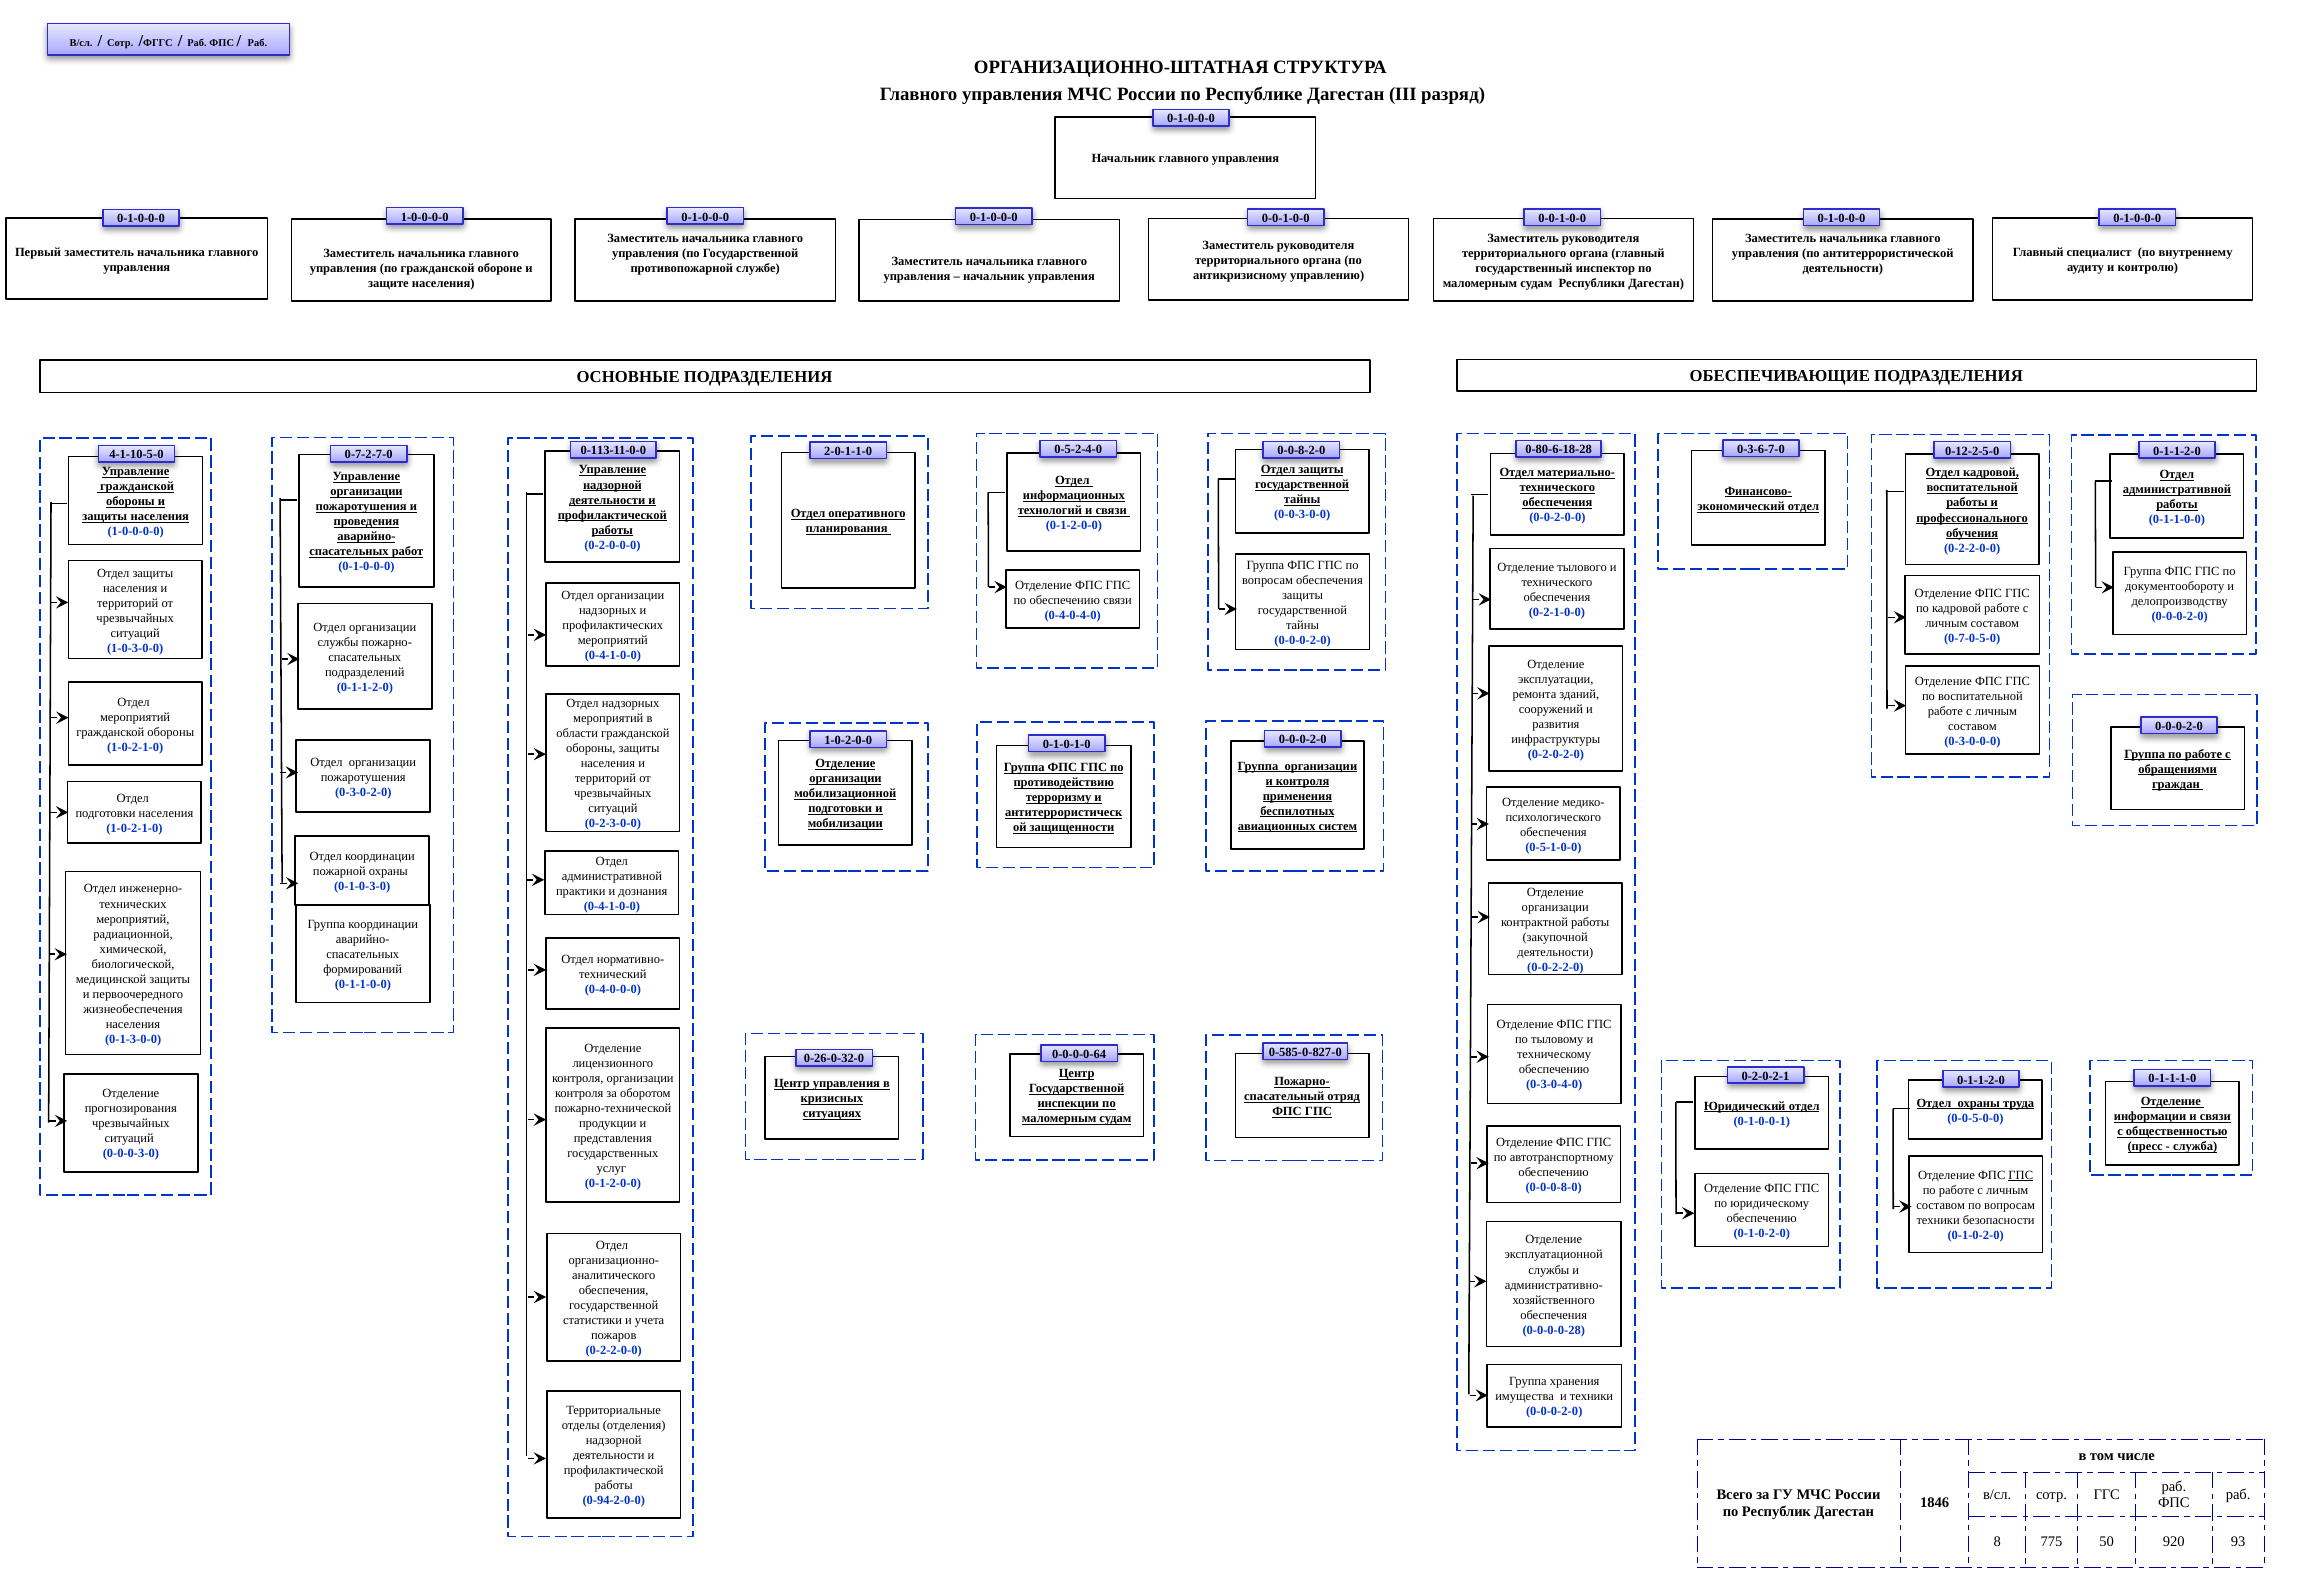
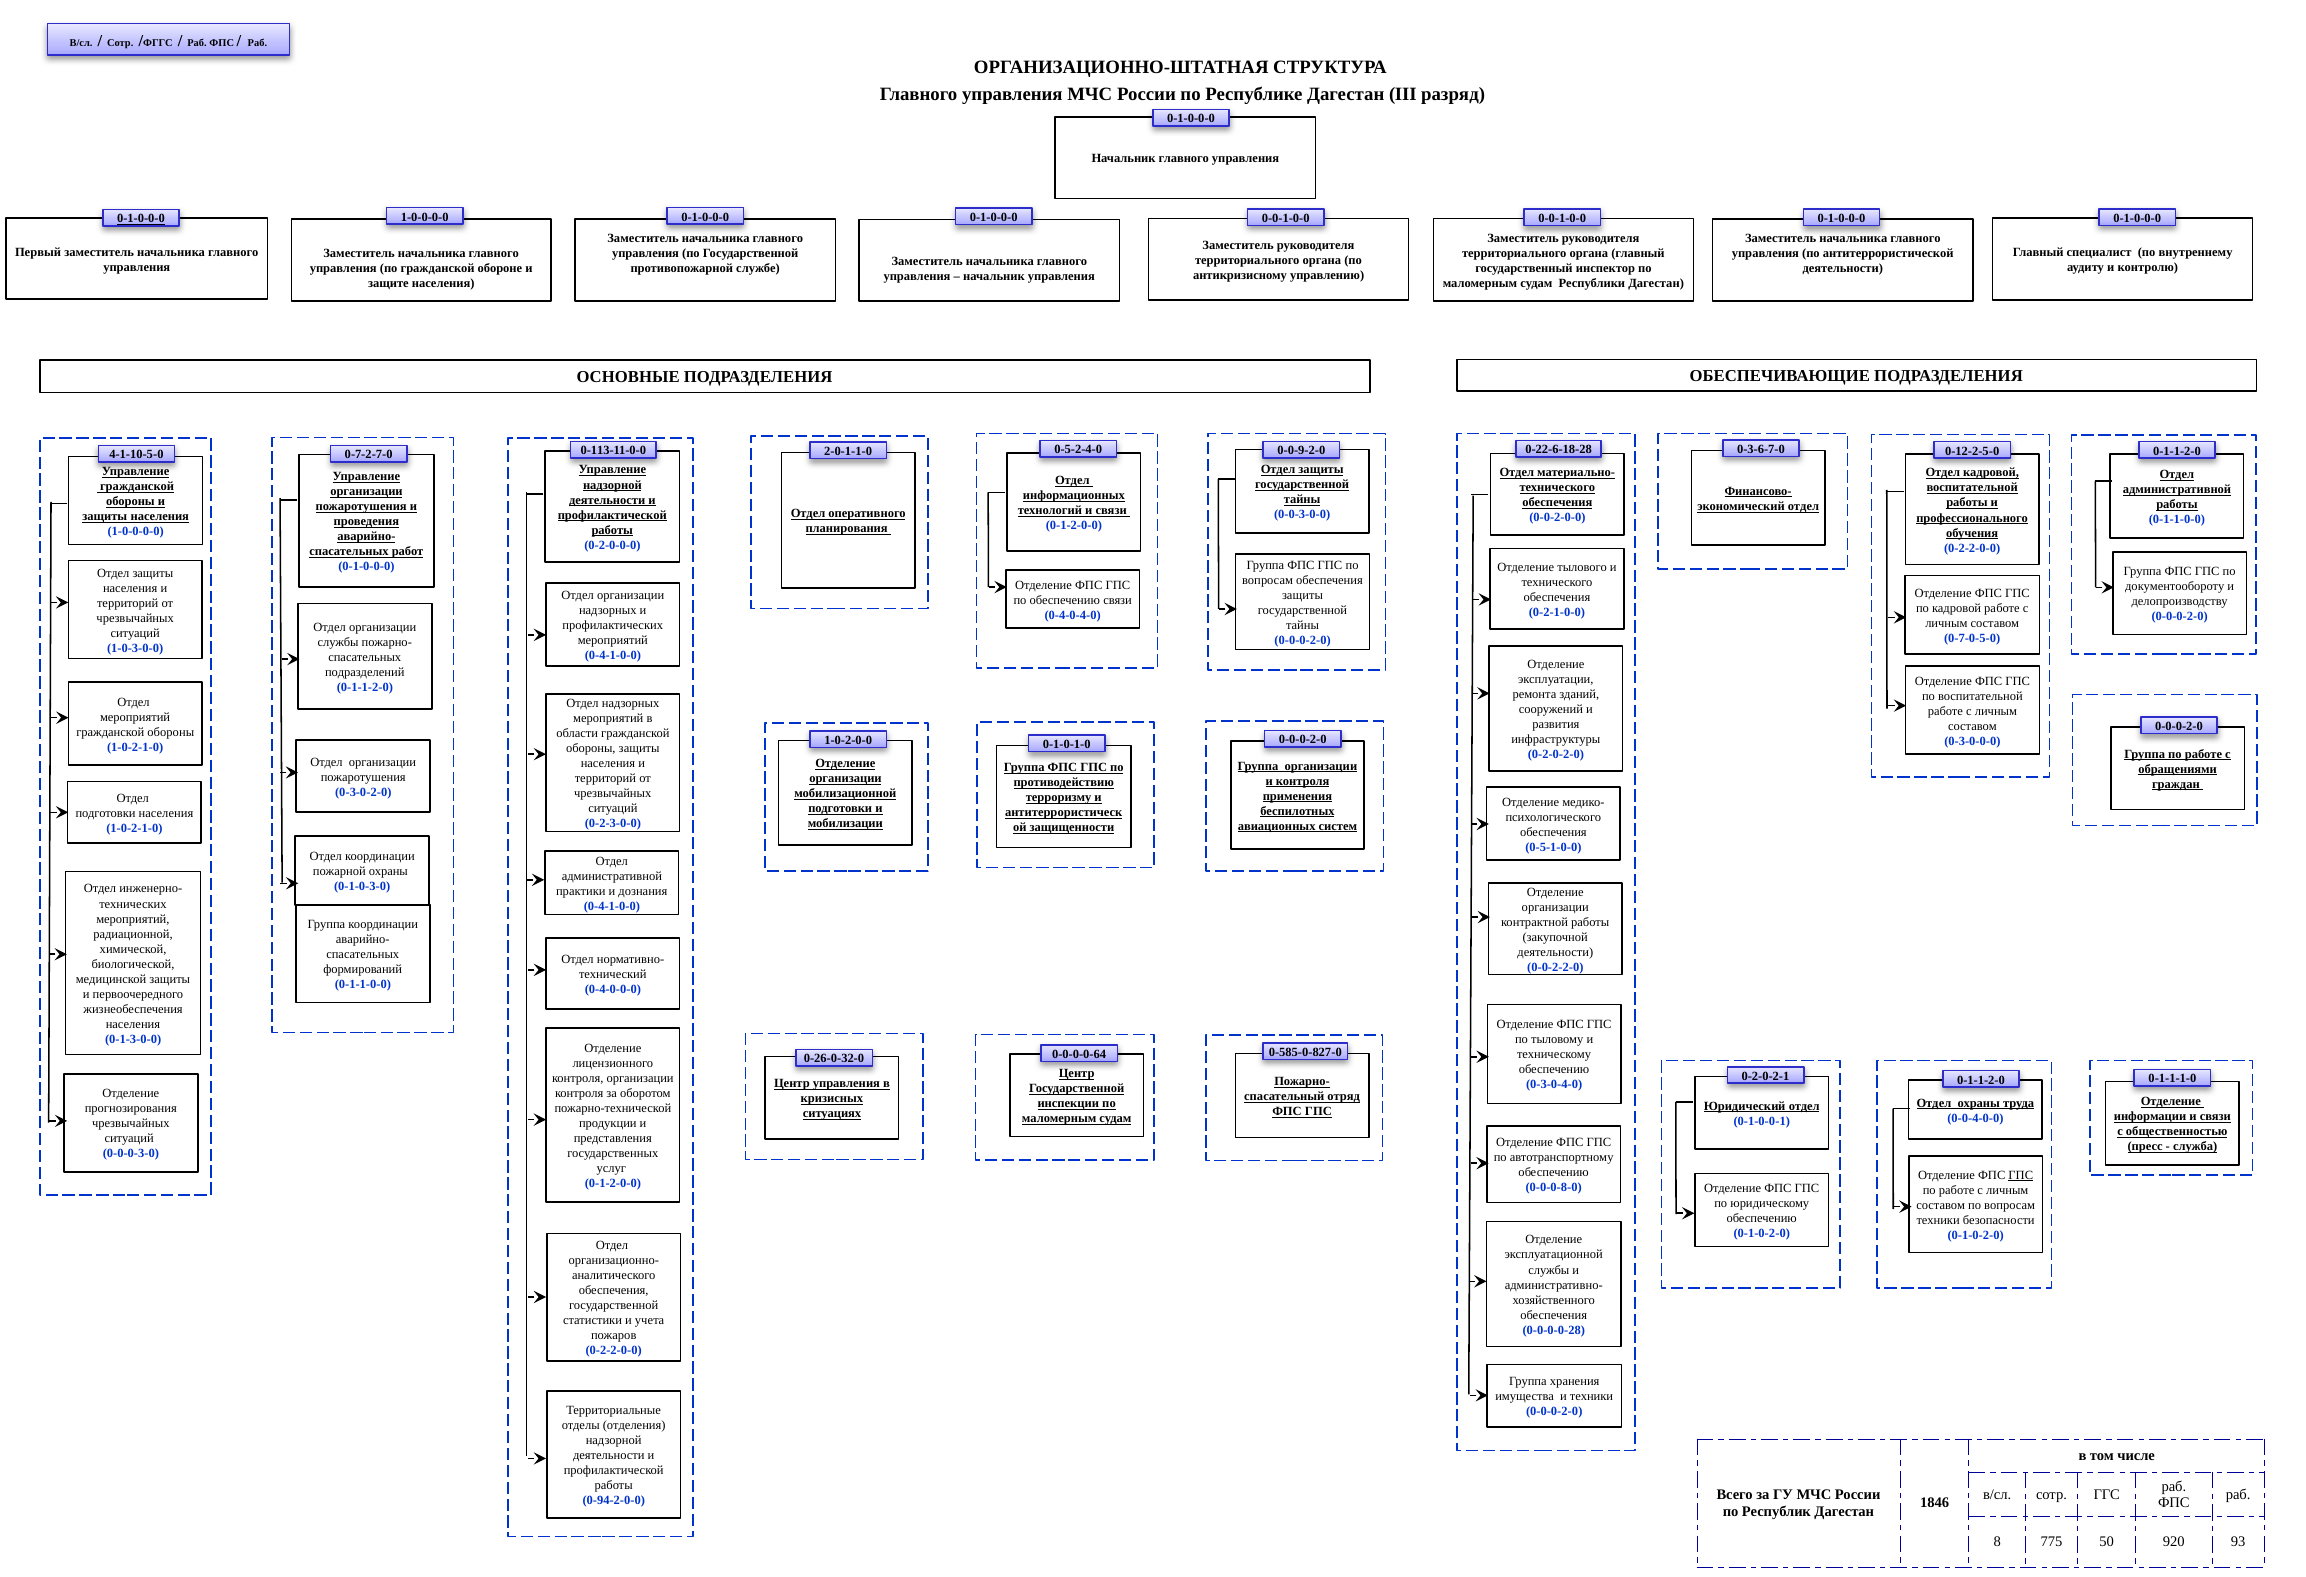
0-1-0-0-0 at (141, 219) underline: none -> present
0-80-6-18-28: 0-80-6-18-28 -> 0-22-6-18-28
0-0-8-2-0: 0-0-8-2-0 -> 0-0-9-2-0
0-0-5-0-0: 0-0-5-0-0 -> 0-0-4-0-0
